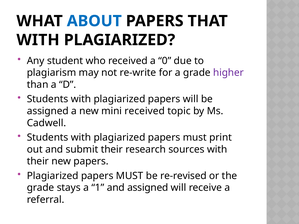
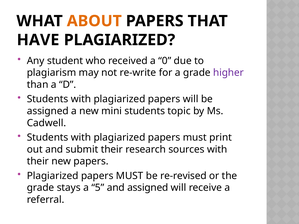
ABOUT colour: blue -> orange
WITH at (38, 40): WITH -> HAVE
mini received: received -> students
1: 1 -> 5
